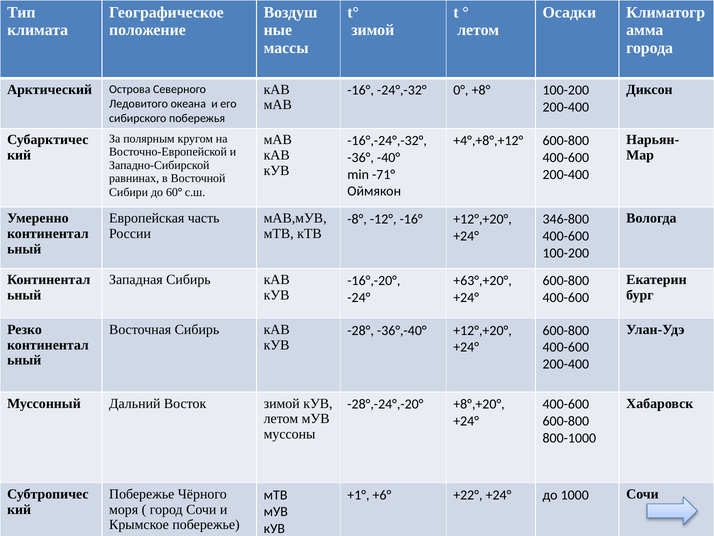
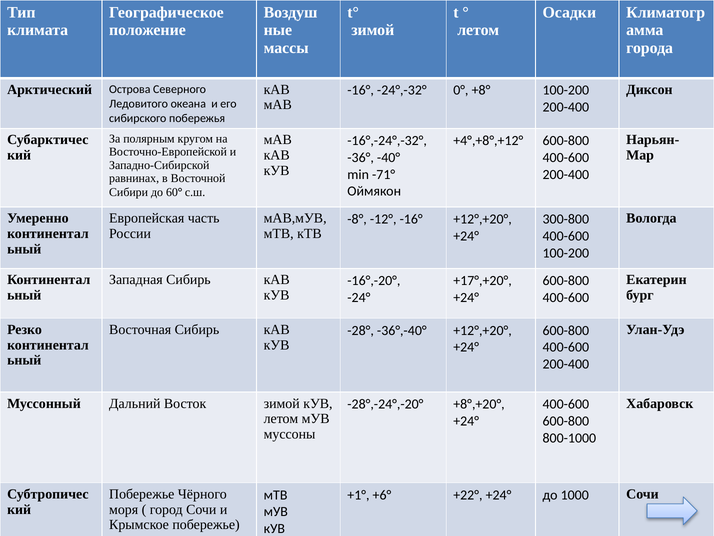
346-800: 346-800 -> 300-800
+63°,+20°: +63°,+20° -> +17°,+20°
